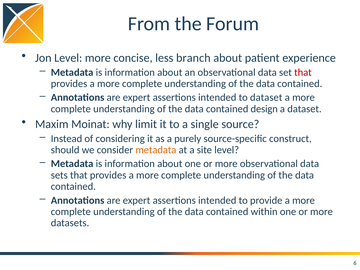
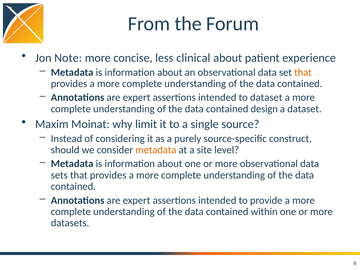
Jon Level: Level -> Note
branch: branch -> clinical
that at (303, 72) colour: red -> orange
